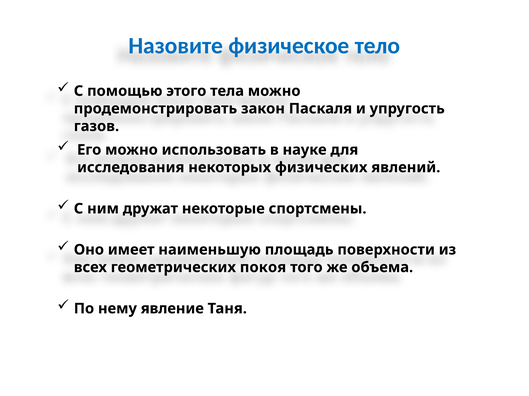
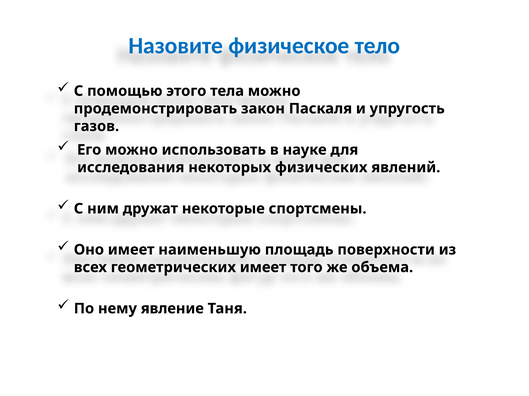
геометрических покоя: покоя -> имеет
